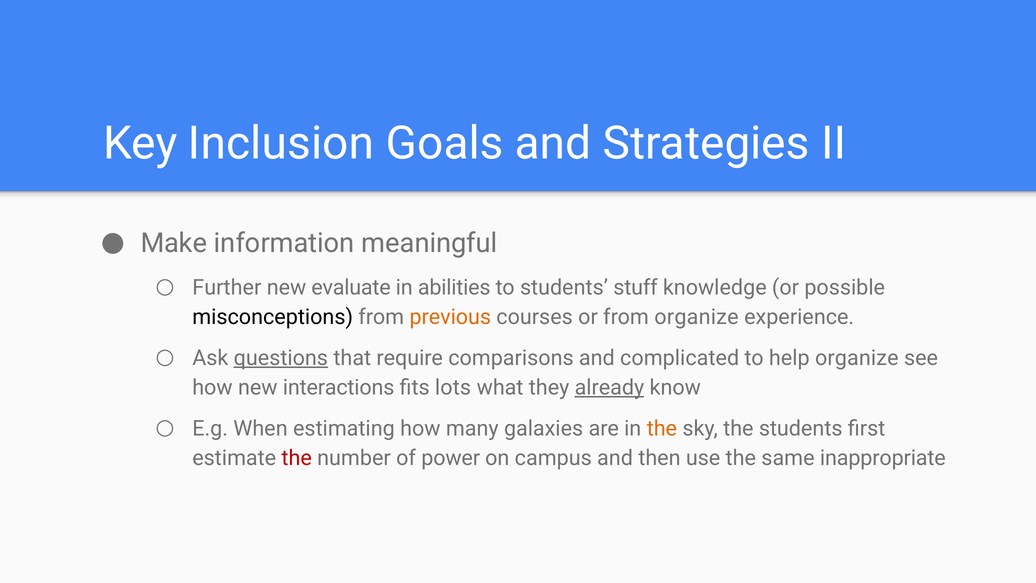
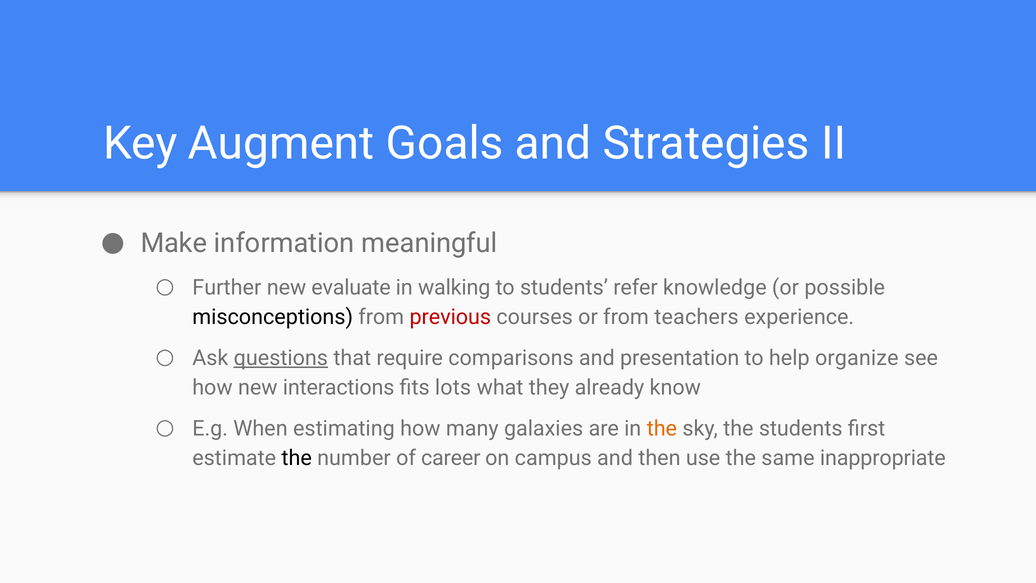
Inclusion: Inclusion -> Augment
abilities: abilities -> walking
stuff: stuff -> refer
previous colour: orange -> red
from organize: organize -> teachers
complicated: complicated -> presentation
already underline: present -> none
the at (297, 458) colour: red -> black
power: power -> career
